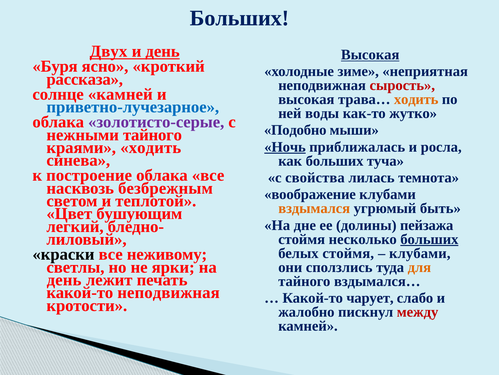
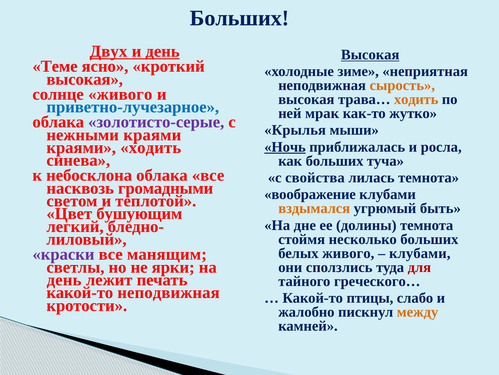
Буря: Буря -> Теме
рассказа at (85, 79): рассказа -> высокая
сырость colour: red -> orange
солнце камней: камней -> живого
воды: воды -> мрак
Подобно: Подобно -> Крылья
нежными тайного: тайного -> краями
построение: построение -> небосклона
безбрежным: безбрежным -> громадными
долины пейзажа: пейзажа -> темнота
больших at (429, 239) underline: present -> none
белых стоймя: стоймя -> живого
краски colour: black -> purple
неживому: неживому -> манящим
для colour: orange -> red
вздымался…: вздымался… -> греческого…
чарует: чарует -> птицы
между colour: red -> orange
